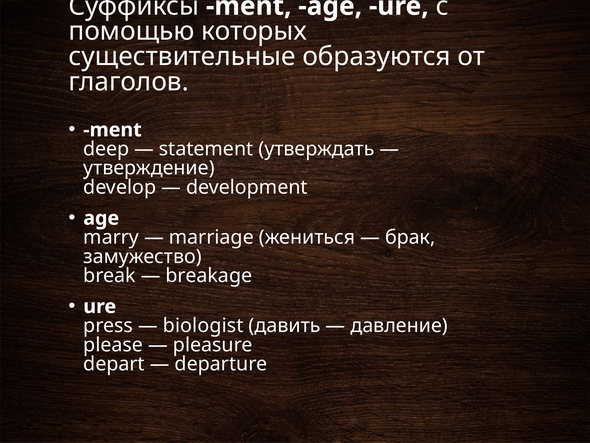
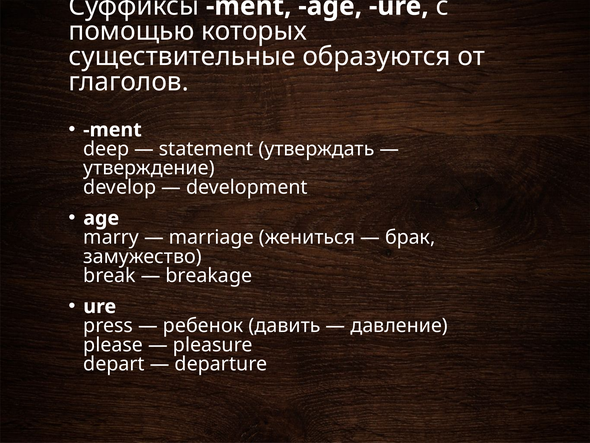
biologist: biologist -> ребенок
